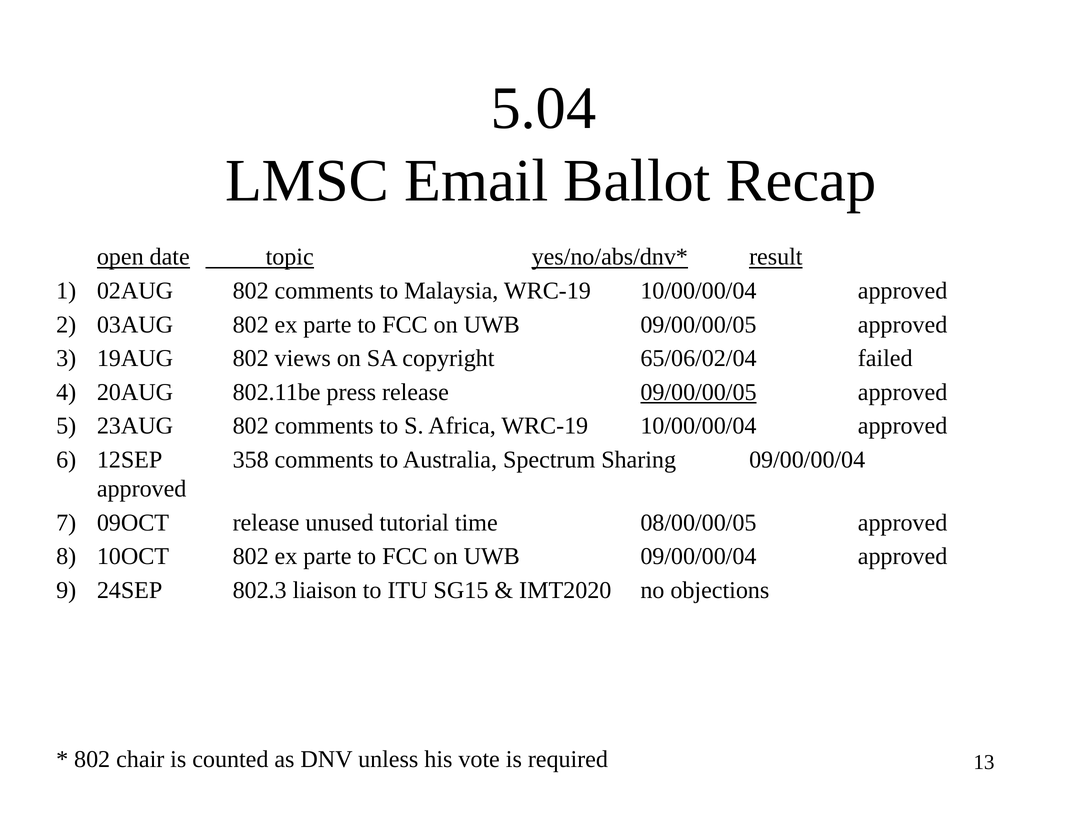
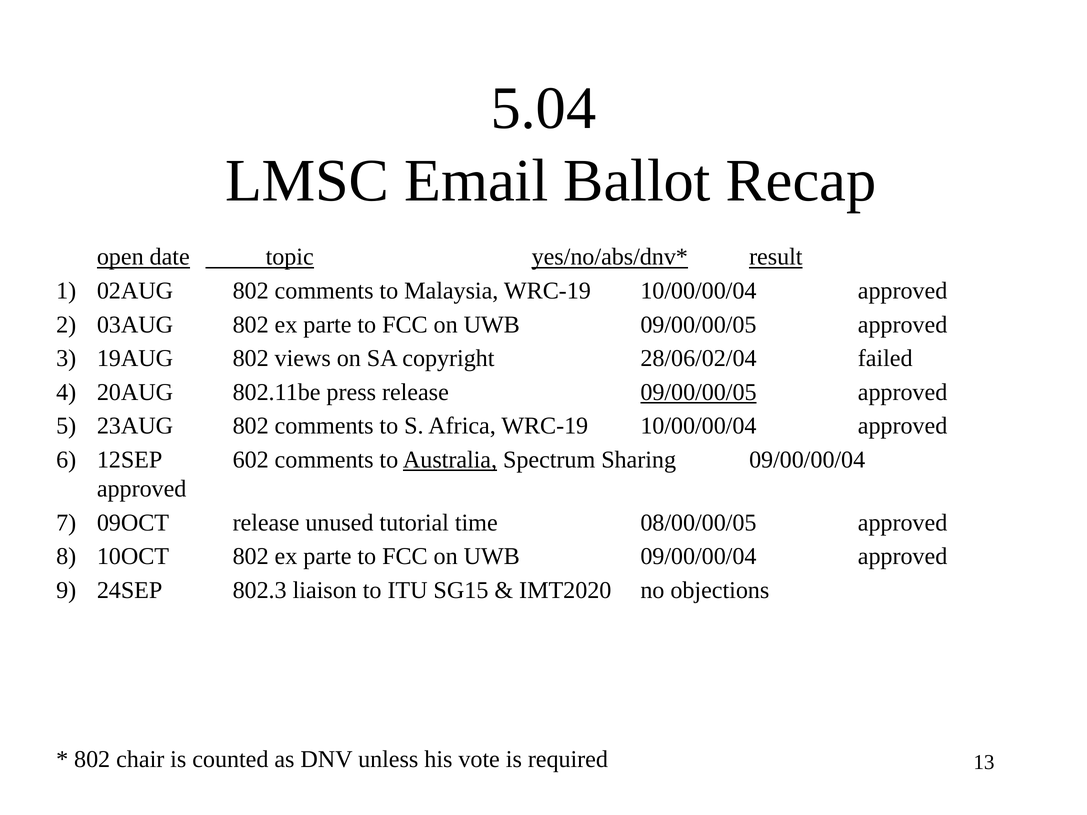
65/06/02/04: 65/06/02/04 -> 28/06/02/04
358: 358 -> 602
Australia underline: none -> present
